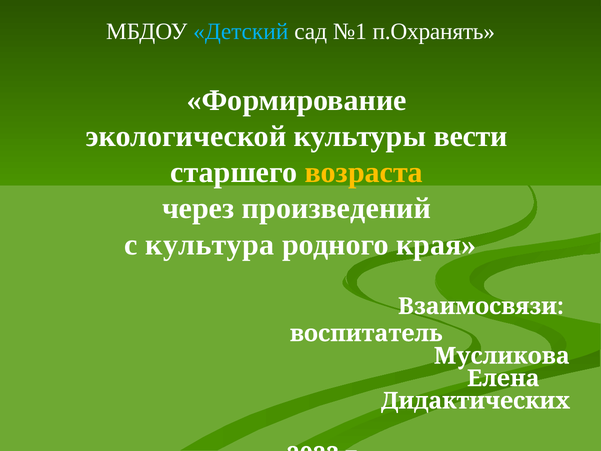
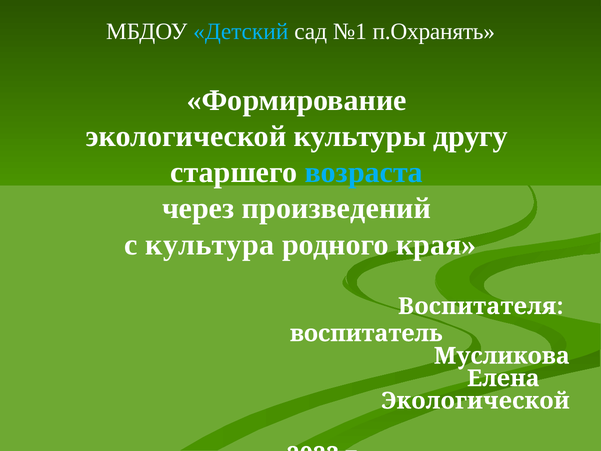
вести: вести -> другу
возраста colour: yellow -> light blue
Взаимосвязи: Взаимосвязи -> Воспитателя
Дидактических at (476, 401): Дидактических -> Экологической
